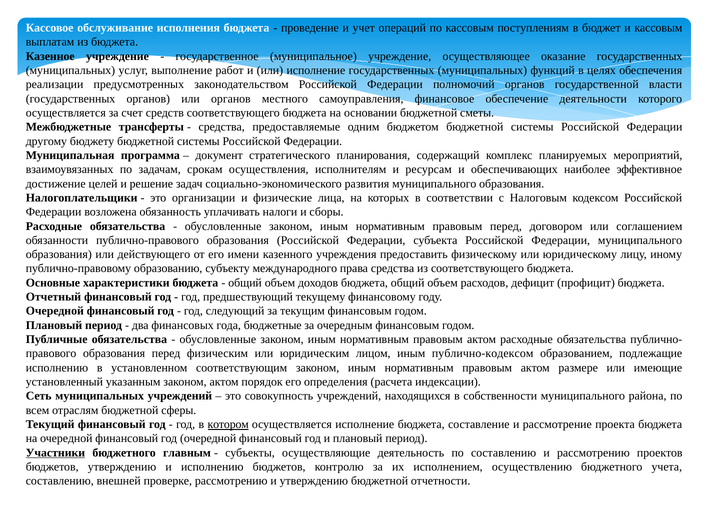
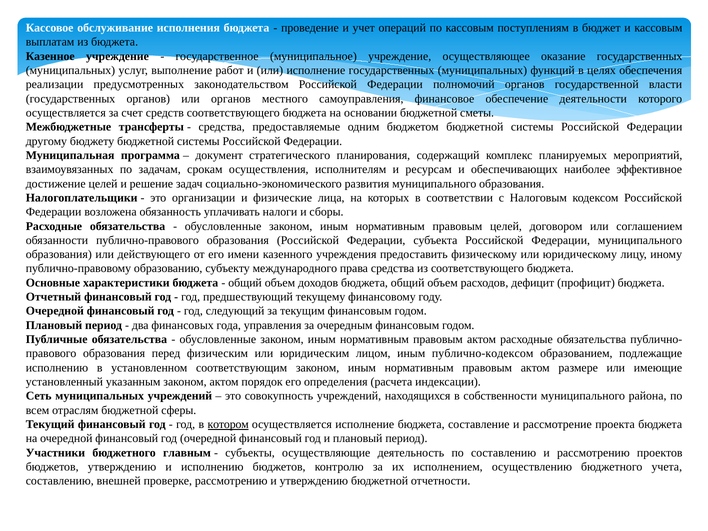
правовым перед: перед -> целей
бюджетные: бюджетные -> управления
Участники underline: present -> none
